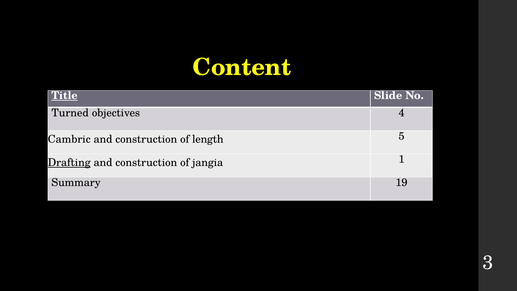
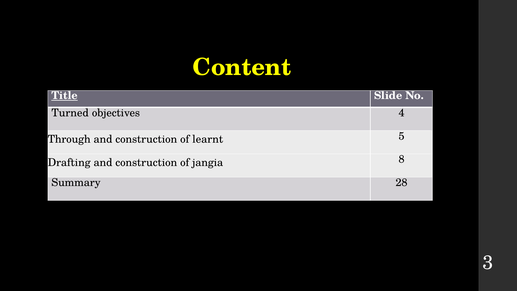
Cambric: Cambric -> Through
length: length -> learnt
Drafting underline: present -> none
1: 1 -> 8
19: 19 -> 28
